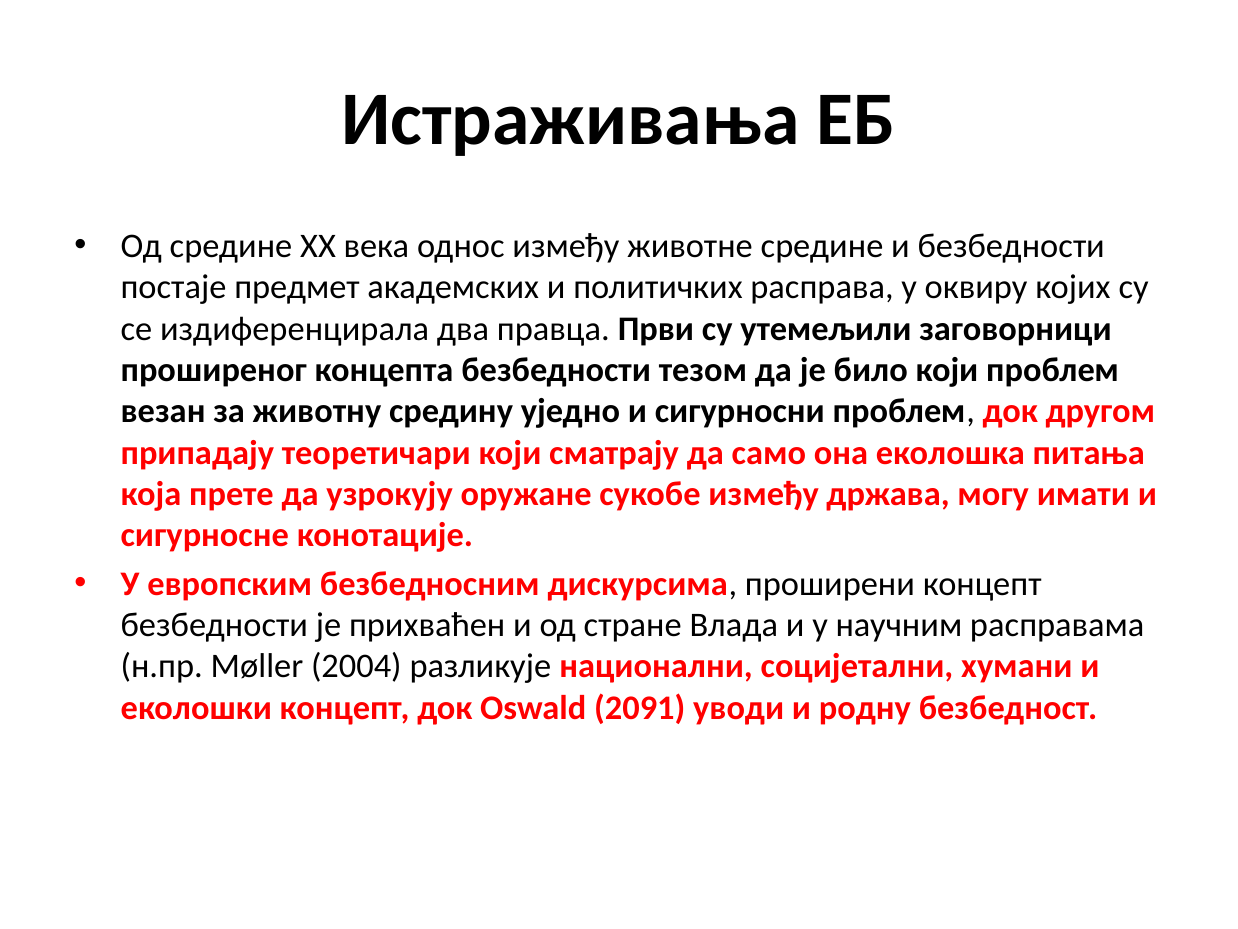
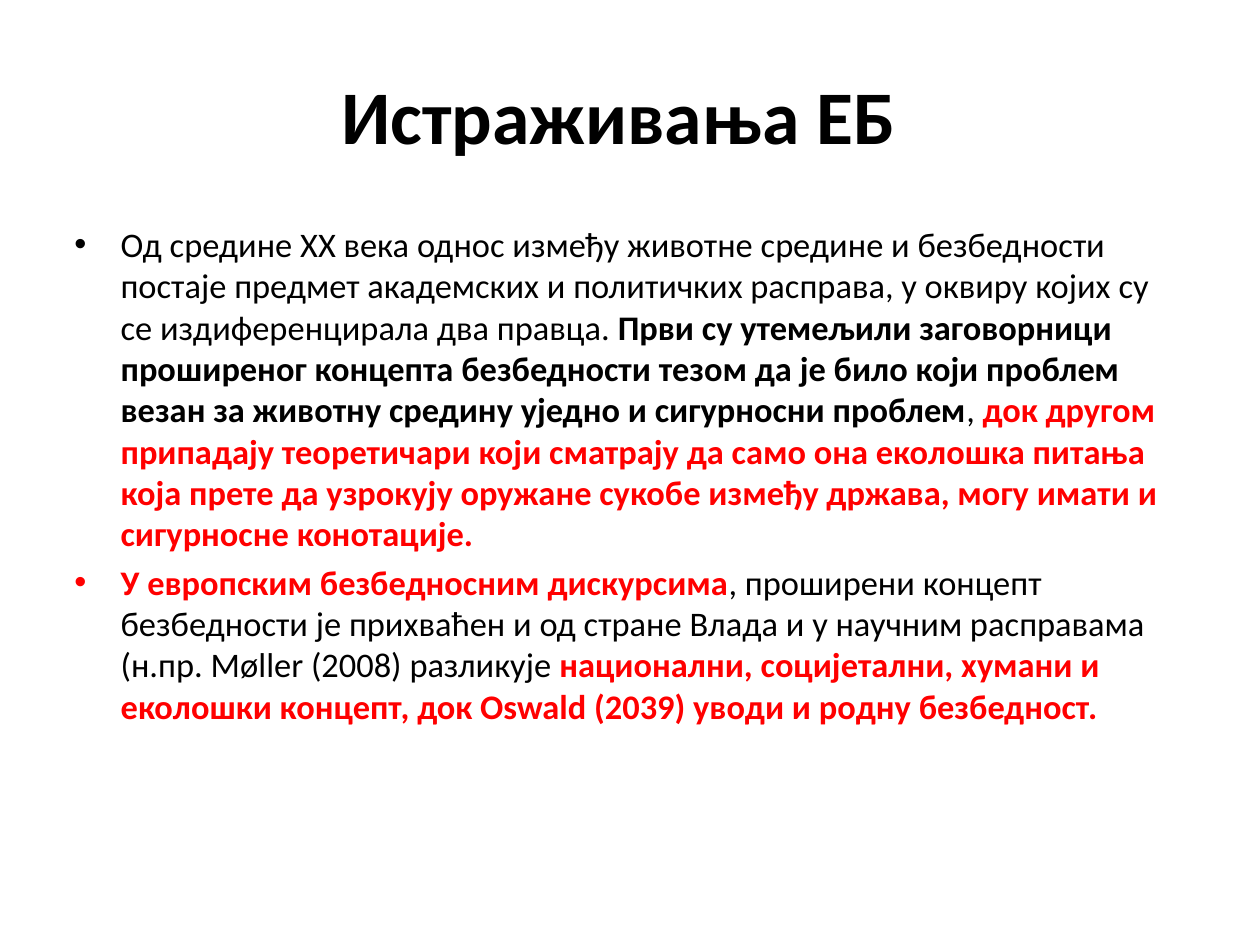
2004: 2004 -> 2008
2091: 2091 -> 2039
